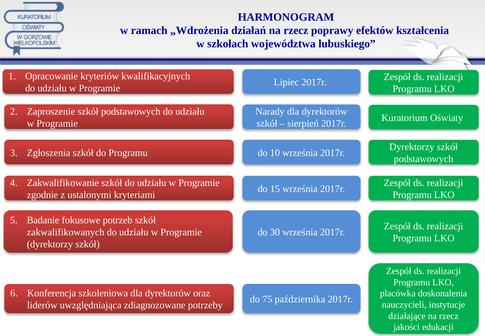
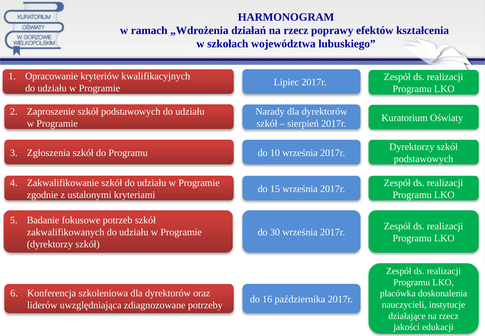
75: 75 -> 16
